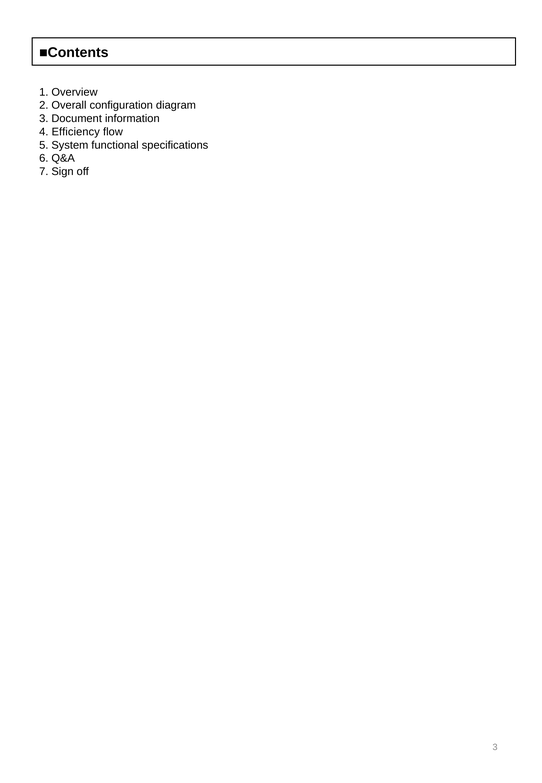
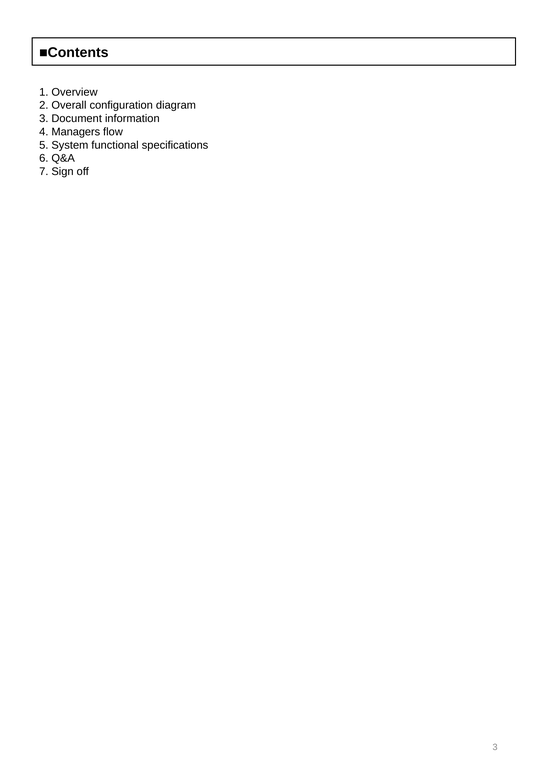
Efficiency: Efficiency -> Managers
